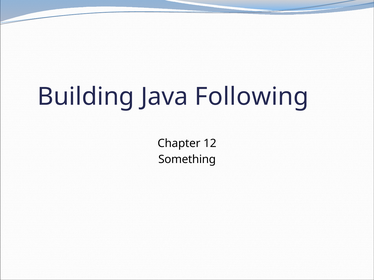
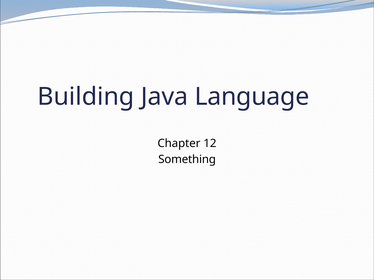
Following: Following -> Language
